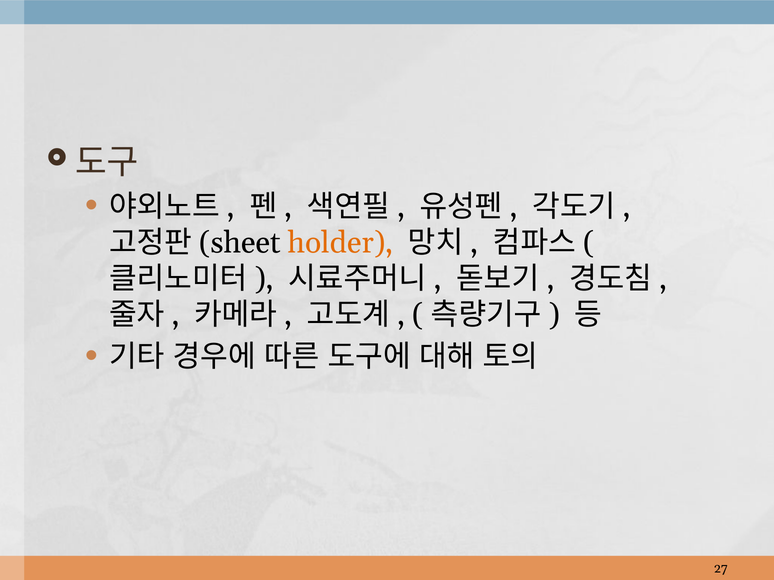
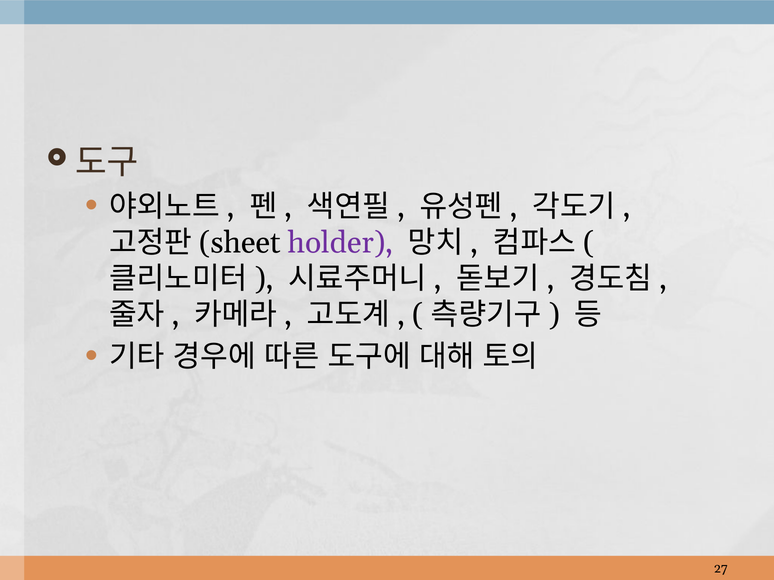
holder colour: orange -> purple
